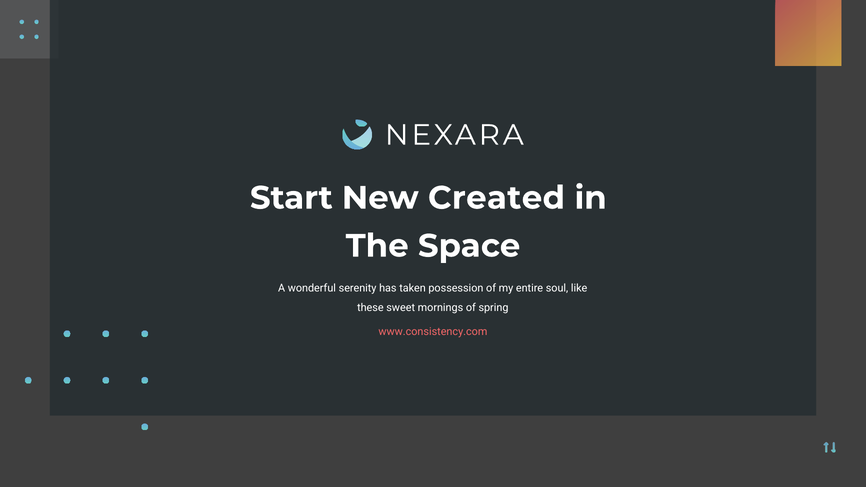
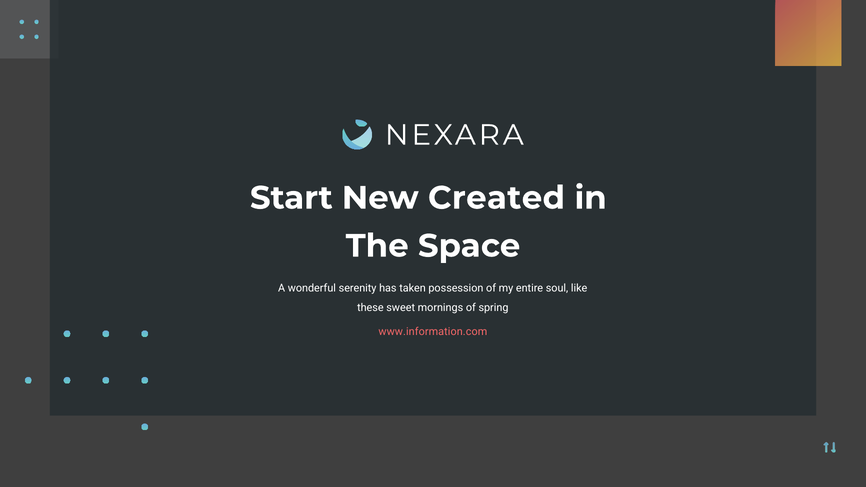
www.consistency.com: www.consistency.com -> www.information.com
